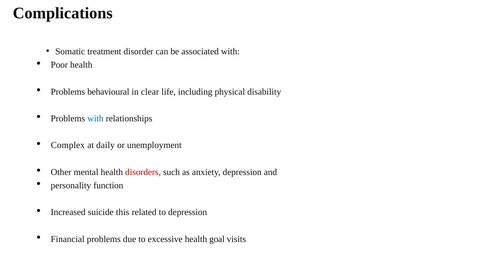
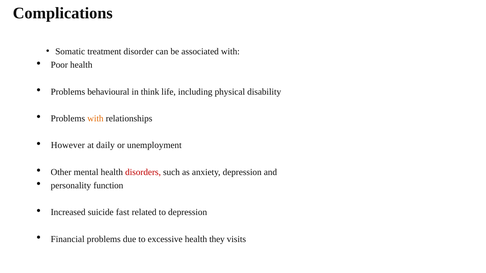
clear: clear -> think
with at (95, 119) colour: blue -> orange
Complex: Complex -> However
this: this -> fast
goal: goal -> they
